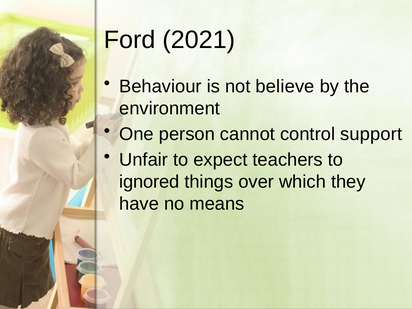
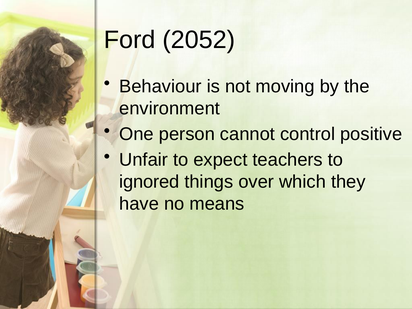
2021: 2021 -> 2052
believe: believe -> moving
support: support -> positive
